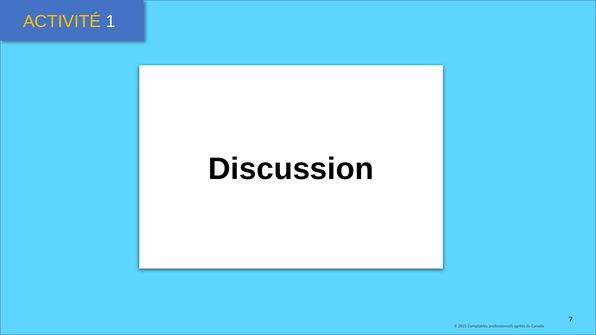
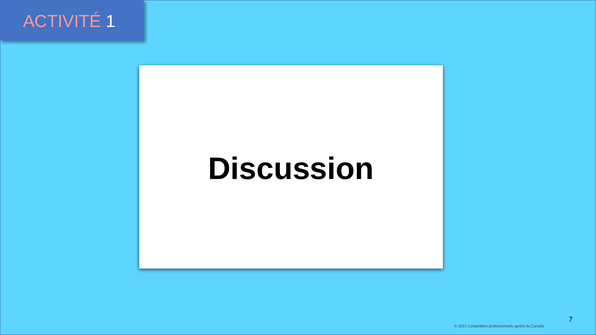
ACTIVITÉ colour: yellow -> pink
